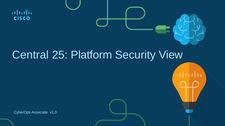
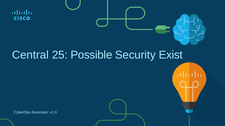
Platform: Platform -> Possible
View: View -> Exist
